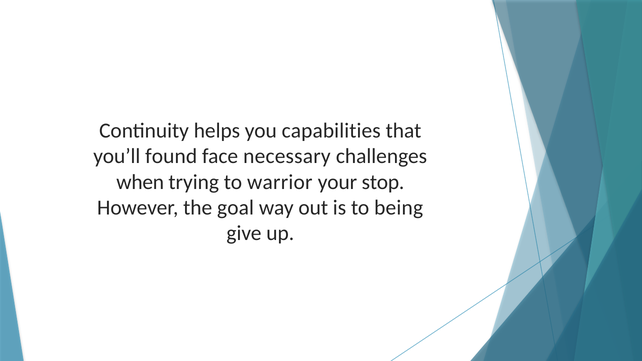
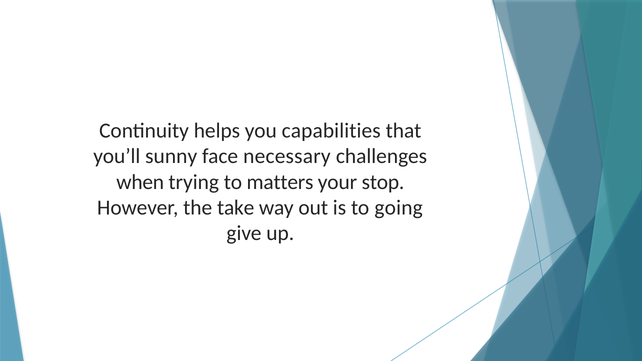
found: found -> sunny
warrior: warrior -> matters
goal: goal -> take
being: being -> going
